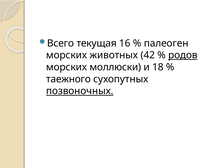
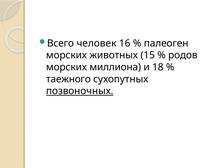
текущая: текущая -> человек
42: 42 -> 15
родов underline: present -> none
моллюски: моллюски -> миллиона
